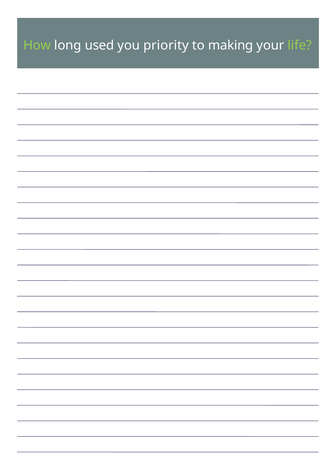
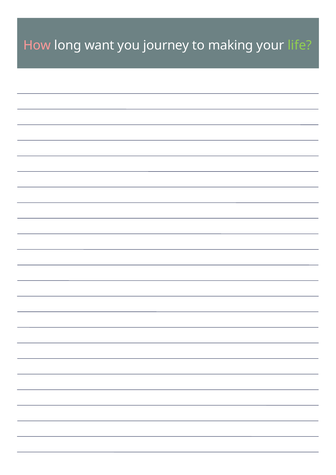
How colour: light green -> pink
used: used -> want
priority: priority -> journey
